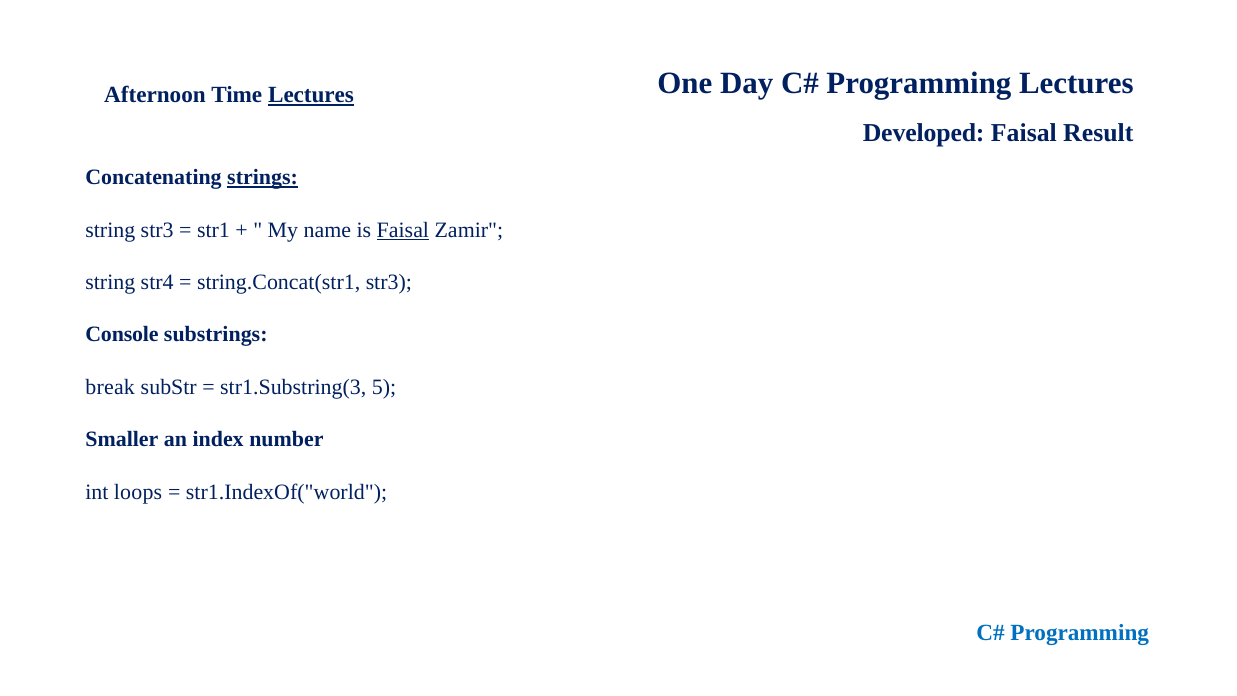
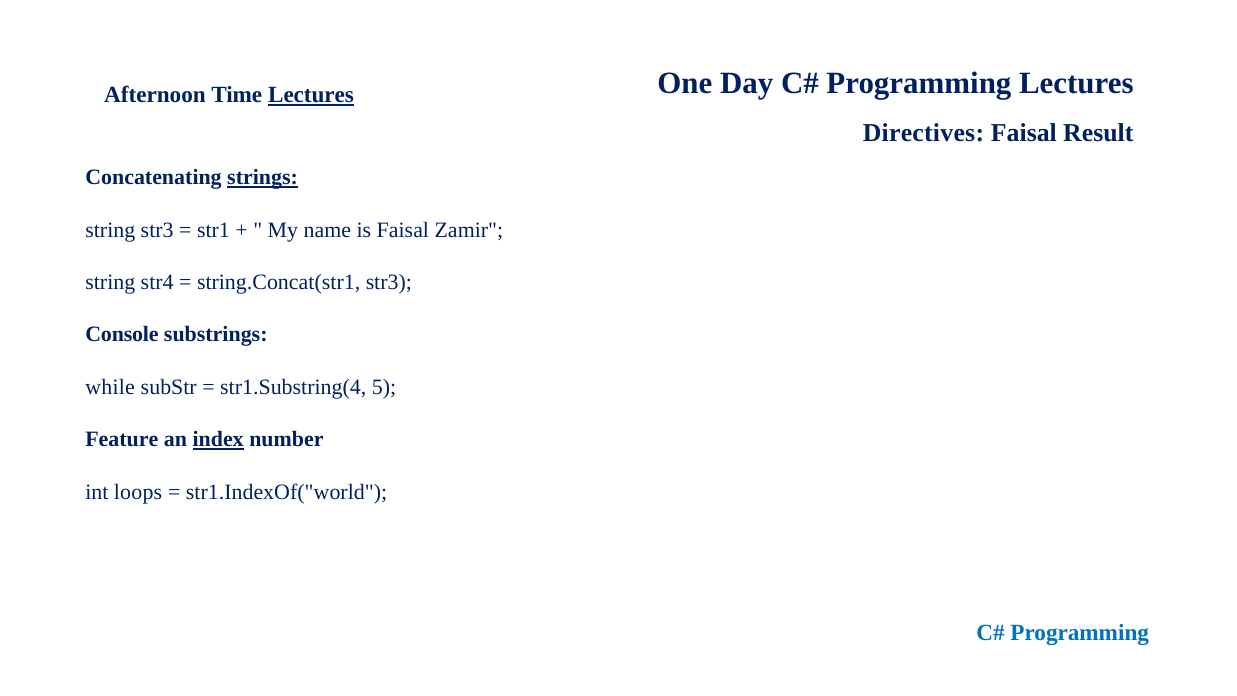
Developed: Developed -> Directives
Faisal at (403, 230) underline: present -> none
break: break -> while
str1.Substring(3: str1.Substring(3 -> str1.Substring(4
Smaller: Smaller -> Feature
index underline: none -> present
